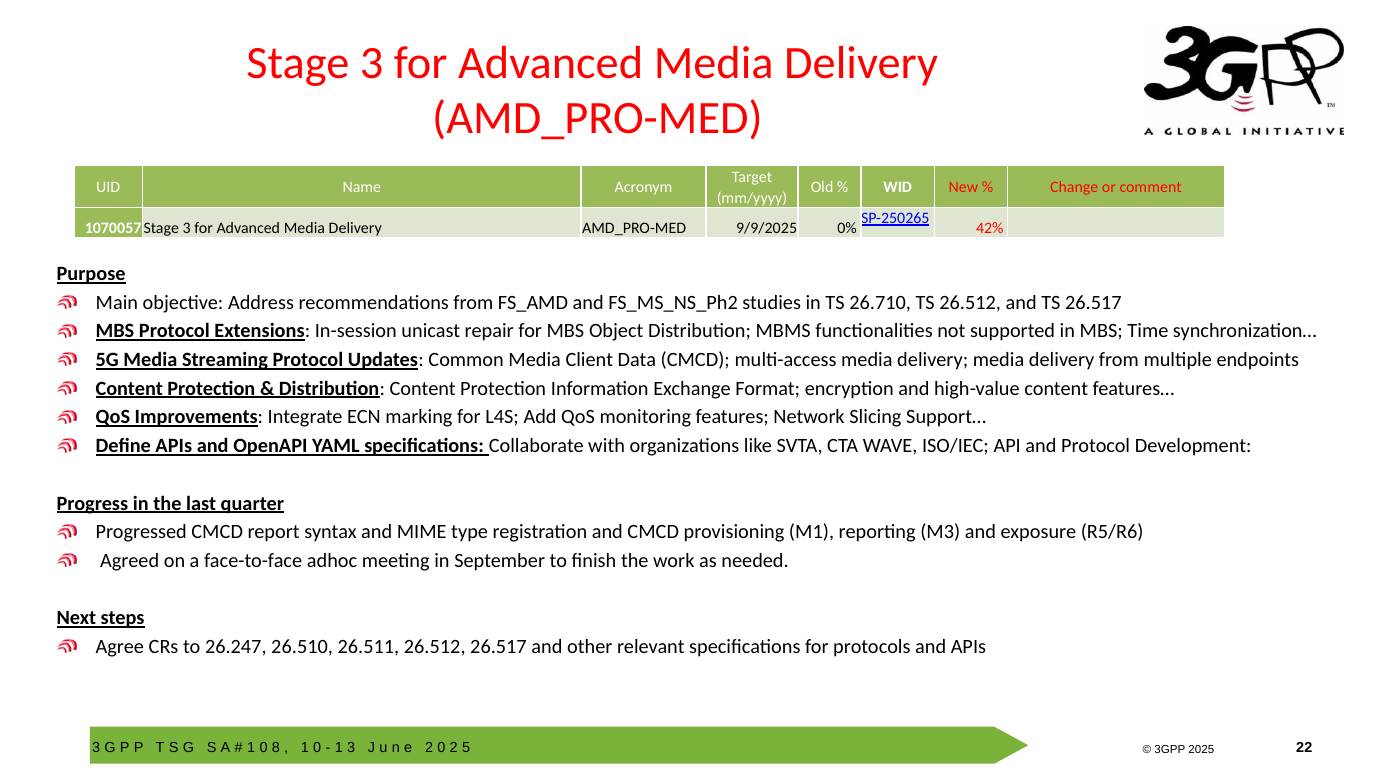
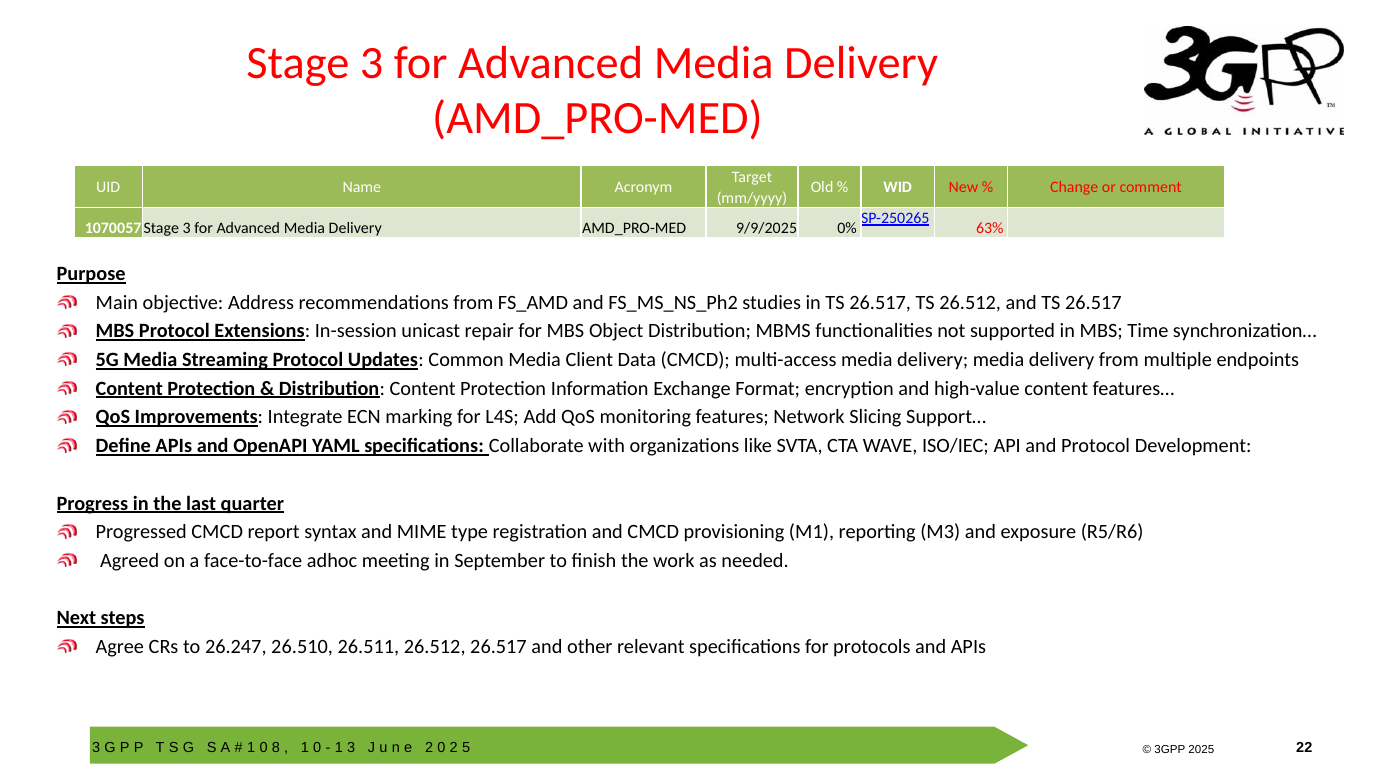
42%: 42% -> 63%
in TS 26.710: 26.710 -> 26.517
